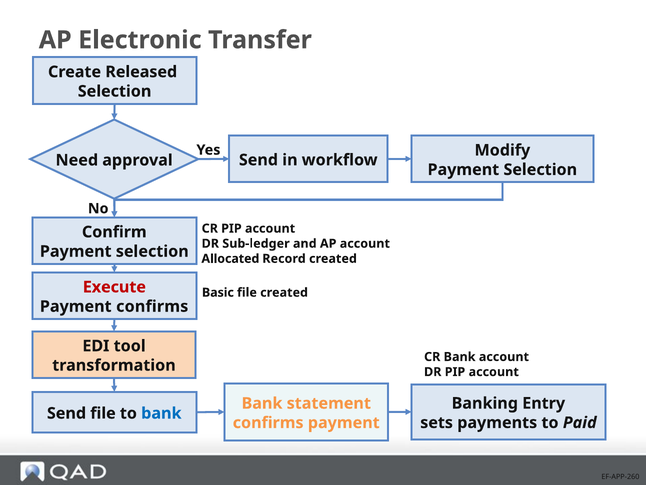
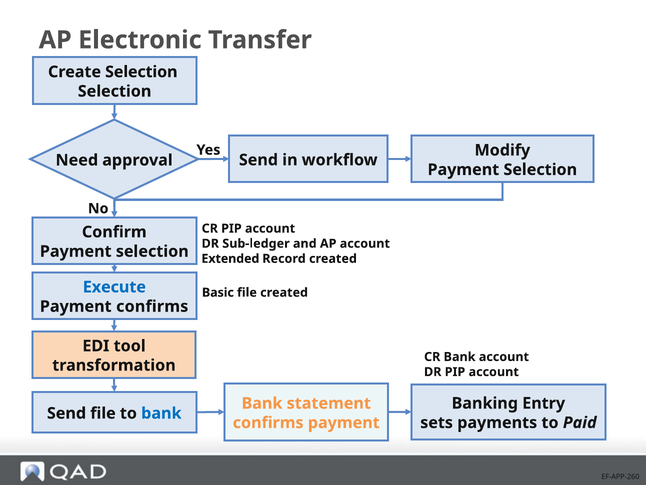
Create Released: Released -> Selection
Allocated: Allocated -> Extended
Execute colour: red -> blue
